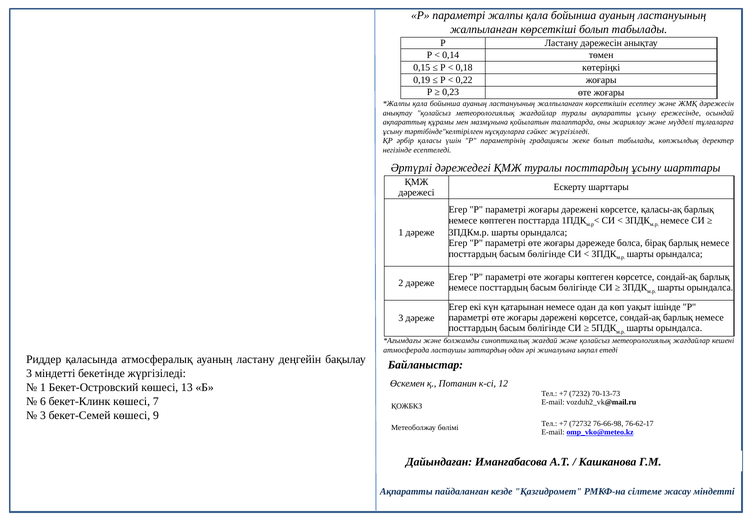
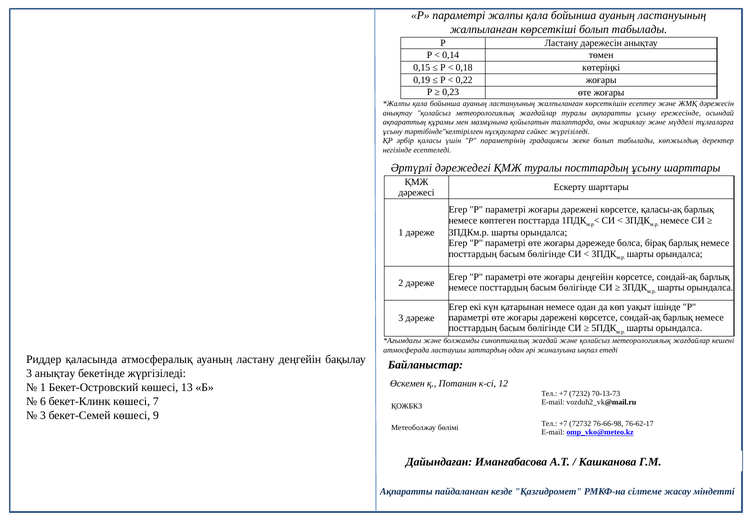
жоғары көптеген: көптеген -> деңгейін
3 міндетті: міндетті -> анықтау
